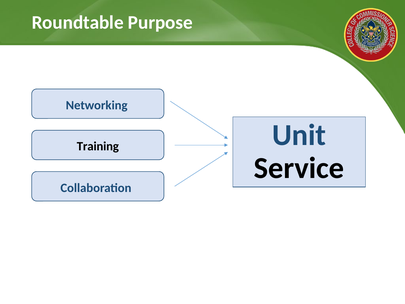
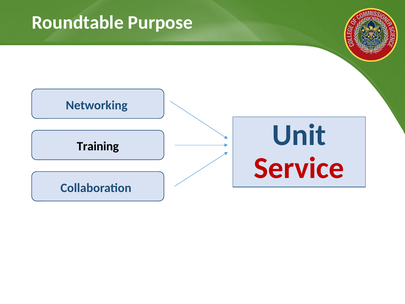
Service colour: black -> red
